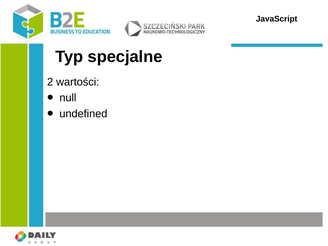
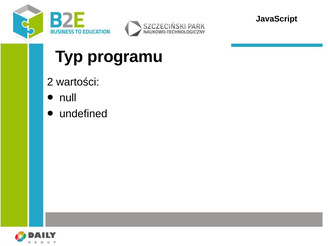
specjalne: specjalne -> programu
